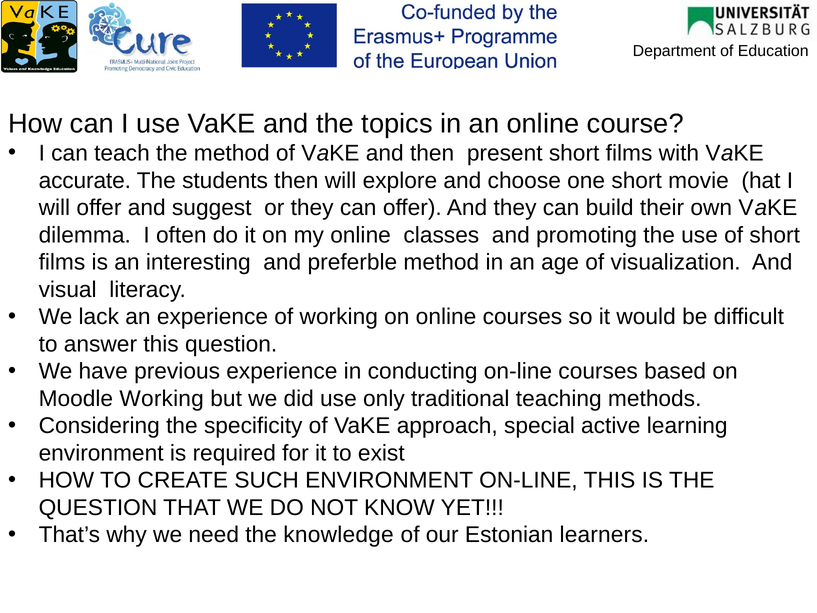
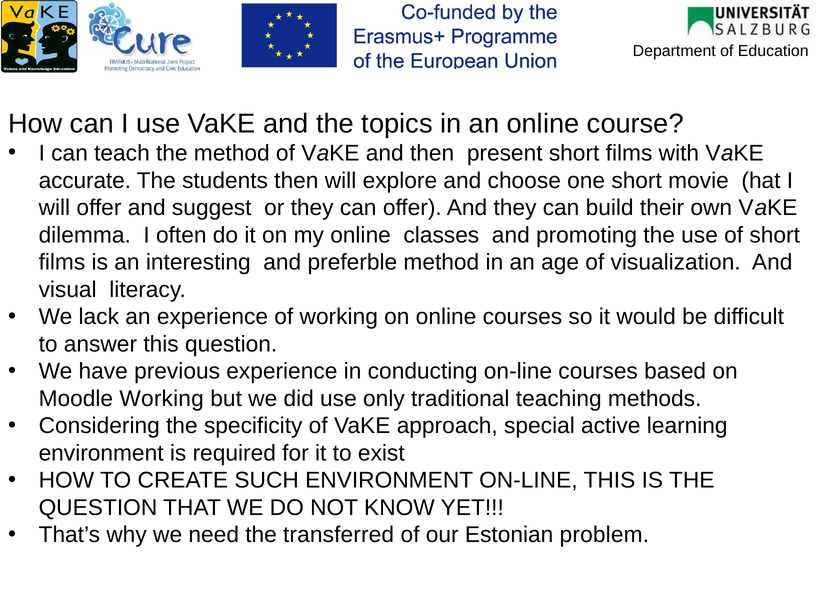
knowledge: knowledge -> transferred
learners: learners -> problem
